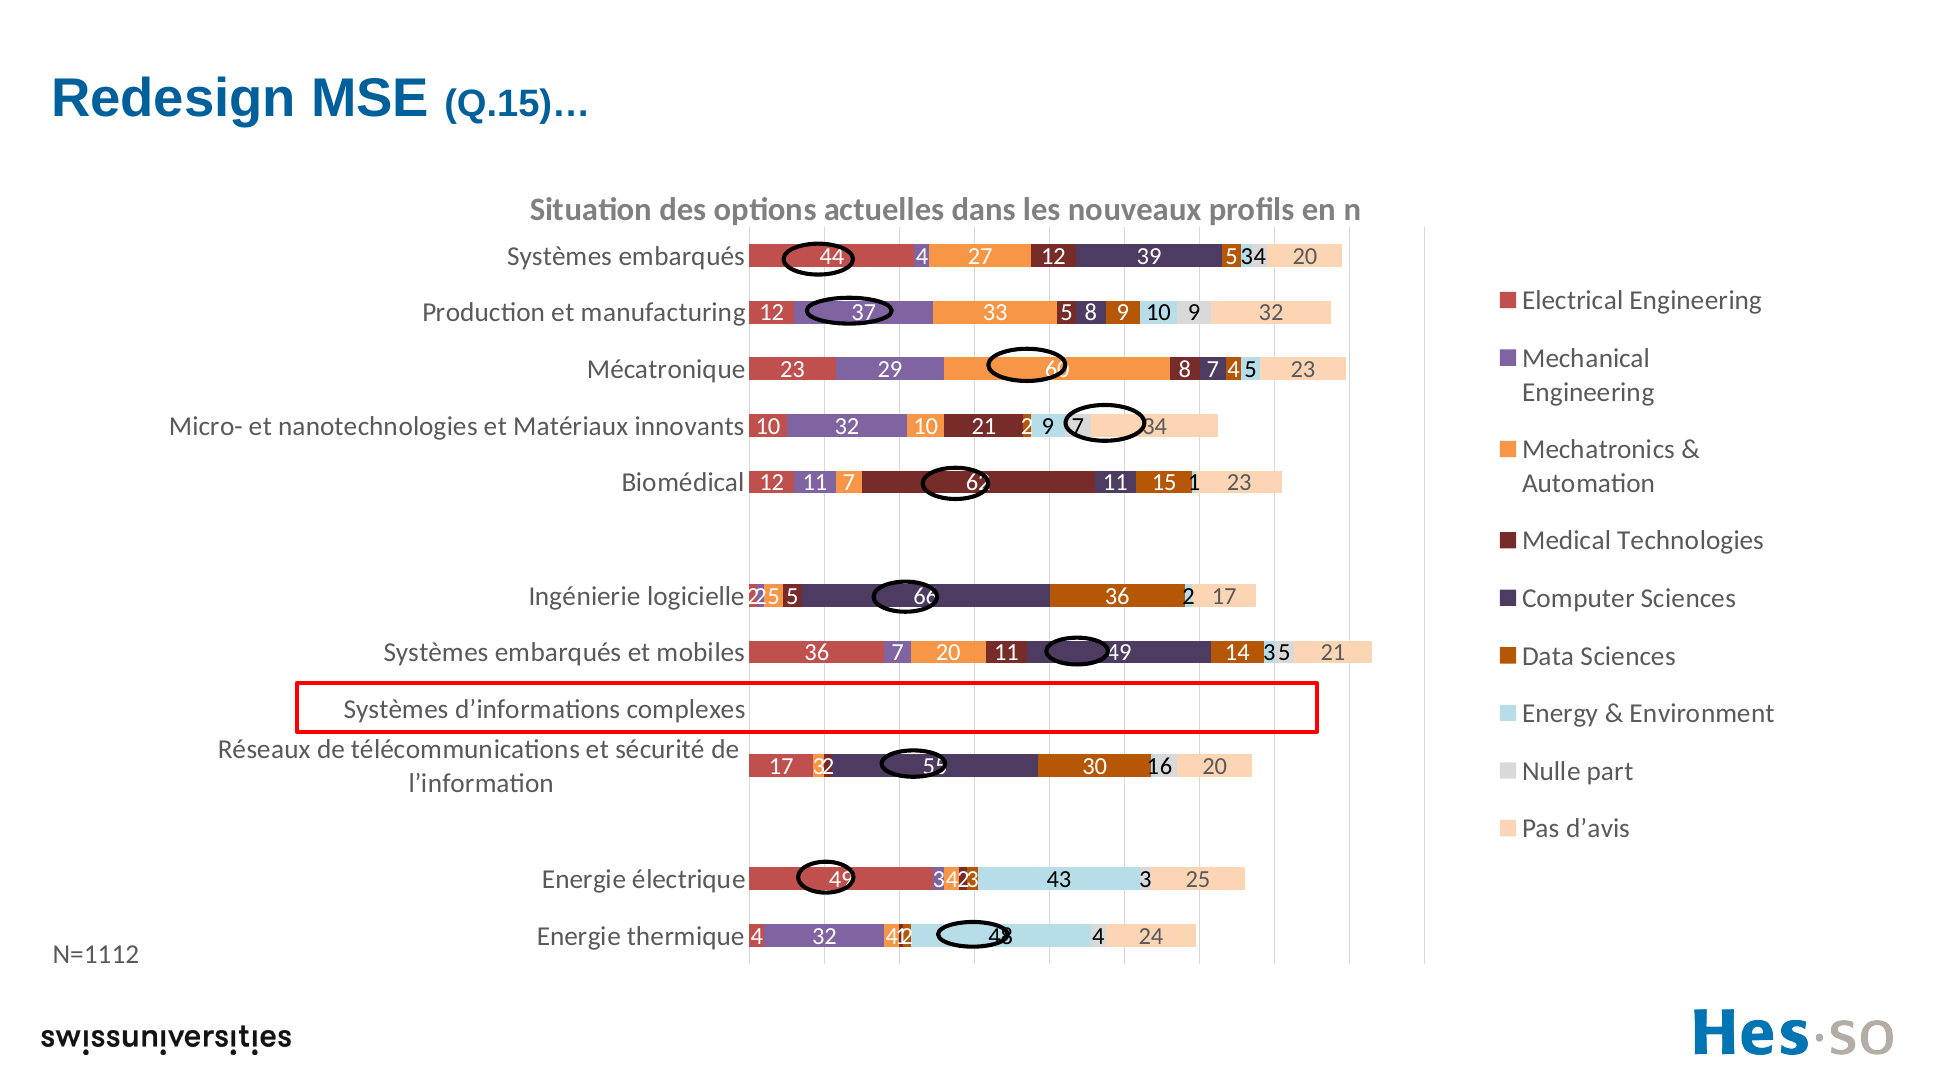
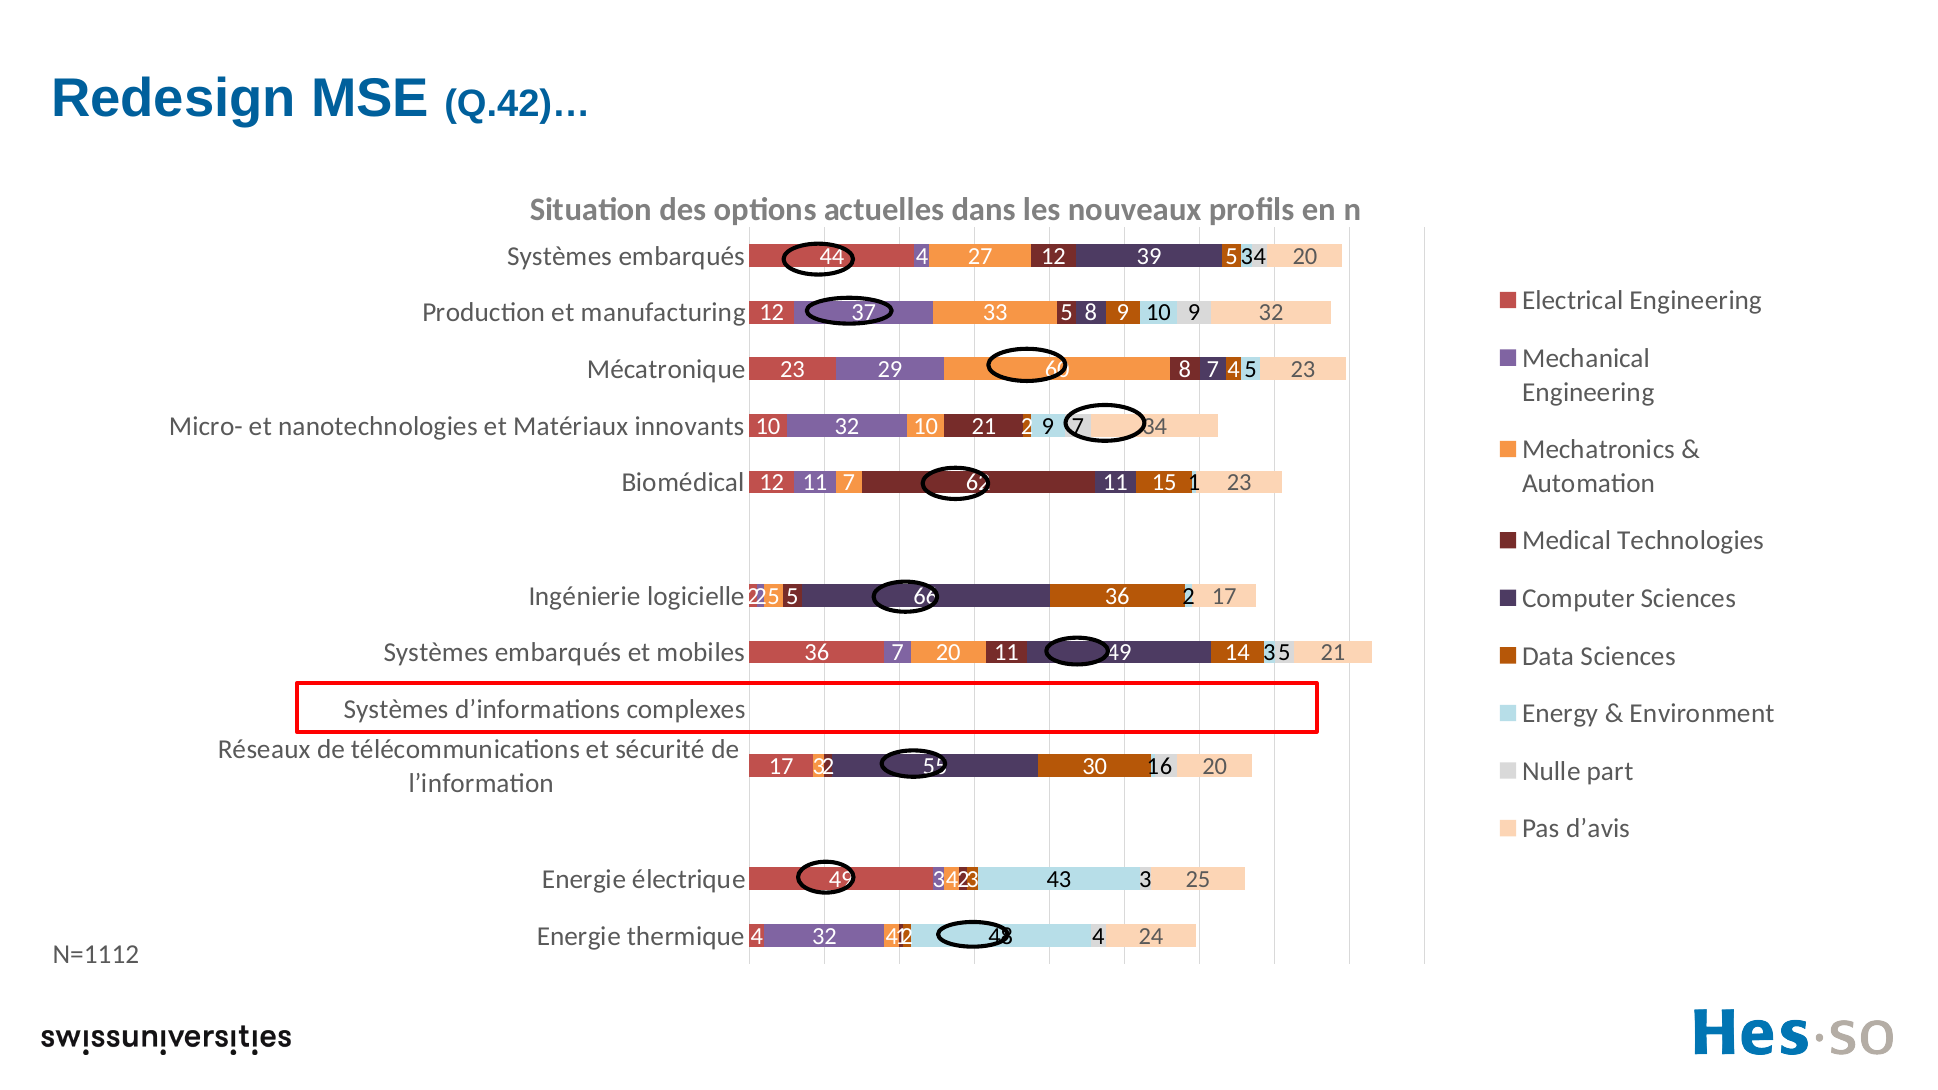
Q.15)…: Q.15)… -> Q.42)…
